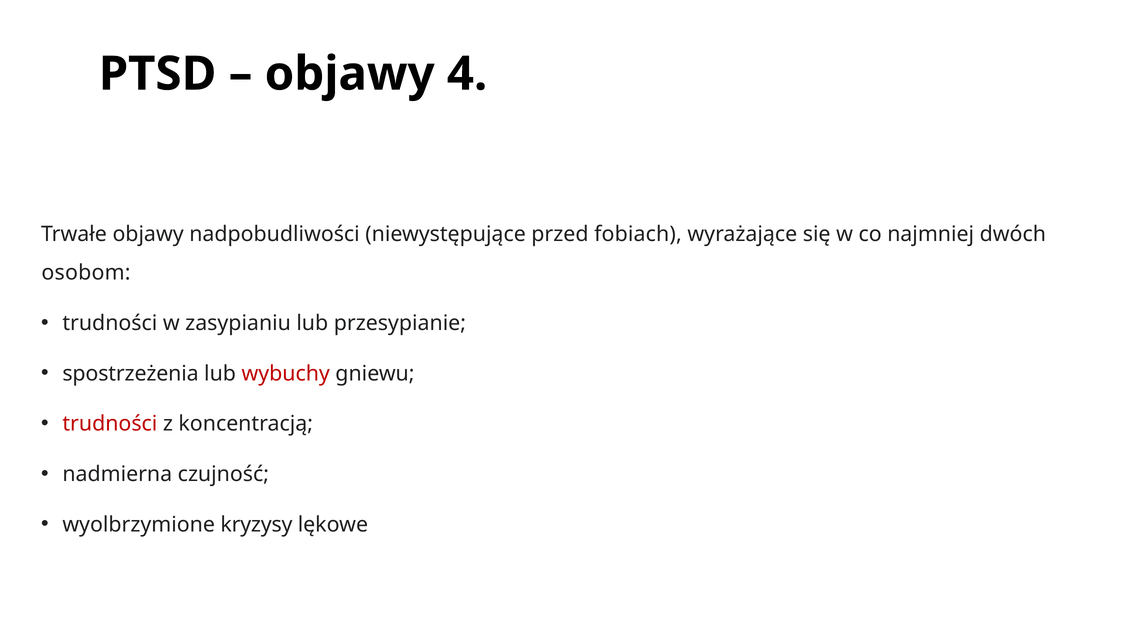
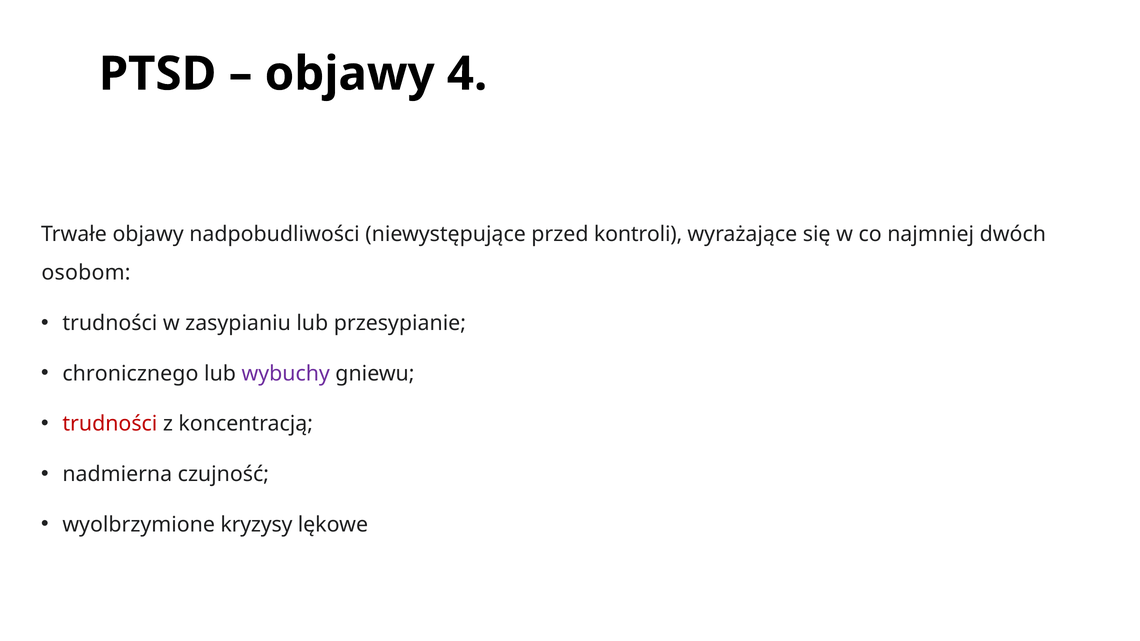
fobiach: fobiach -> kontroli
spostrzeżenia: spostrzeżenia -> chronicznego
wybuchy colour: red -> purple
